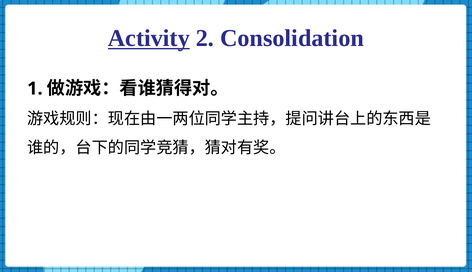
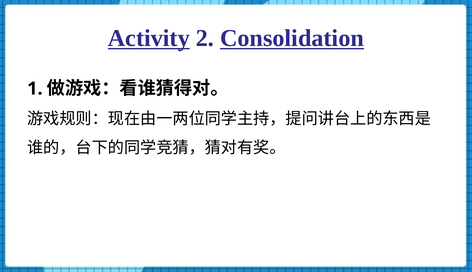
Consolidation underline: none -> present
